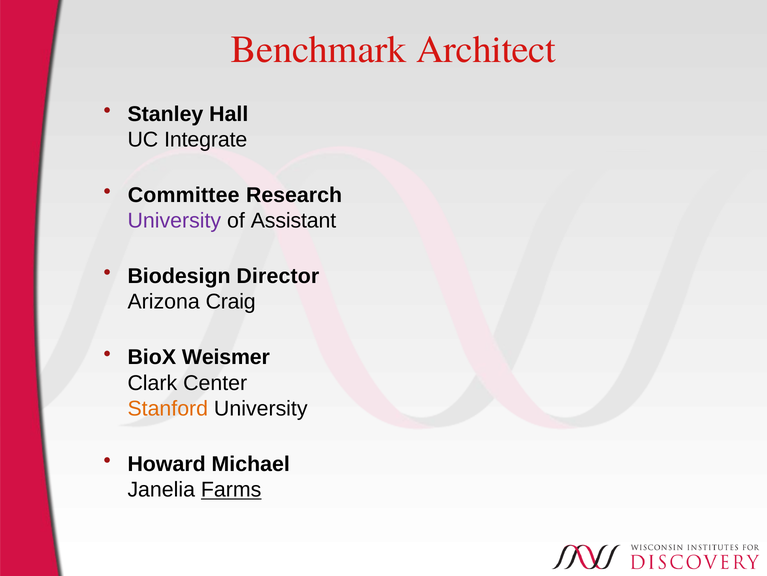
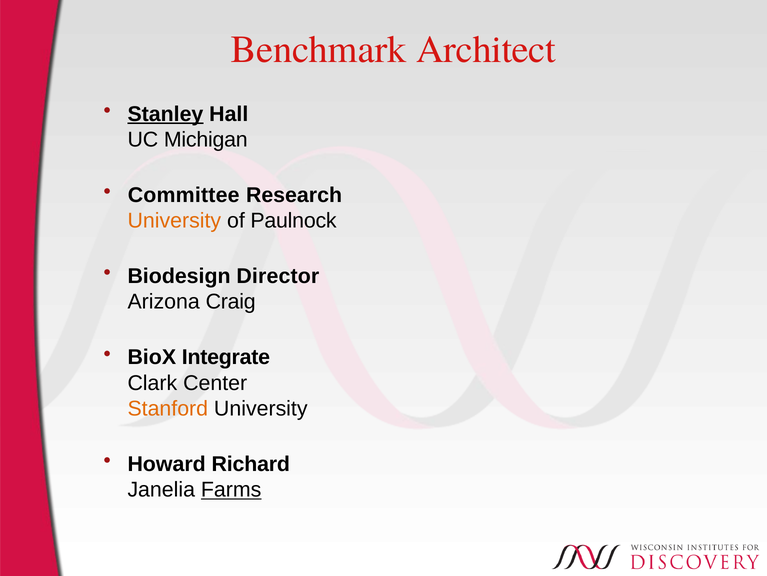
Stanley underline: none -> present
Integrate: Integrate -> Michigan
University at (174, 221) colour: purple -> orange
Assistant: Assistant -> Paulnock
Weismer: Weismer -> Integrate
Michael: Michael -> Richard
